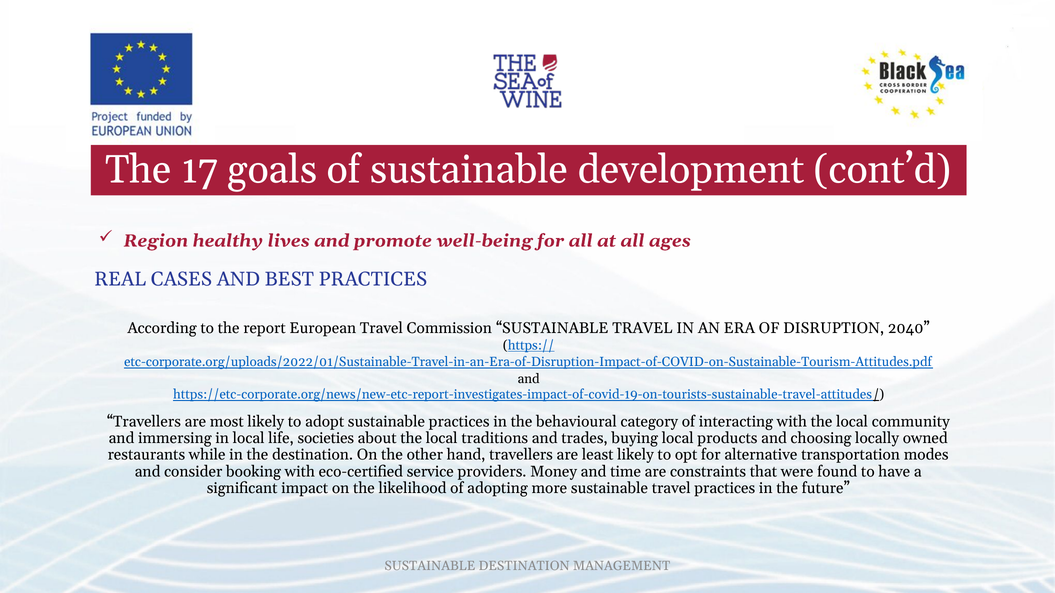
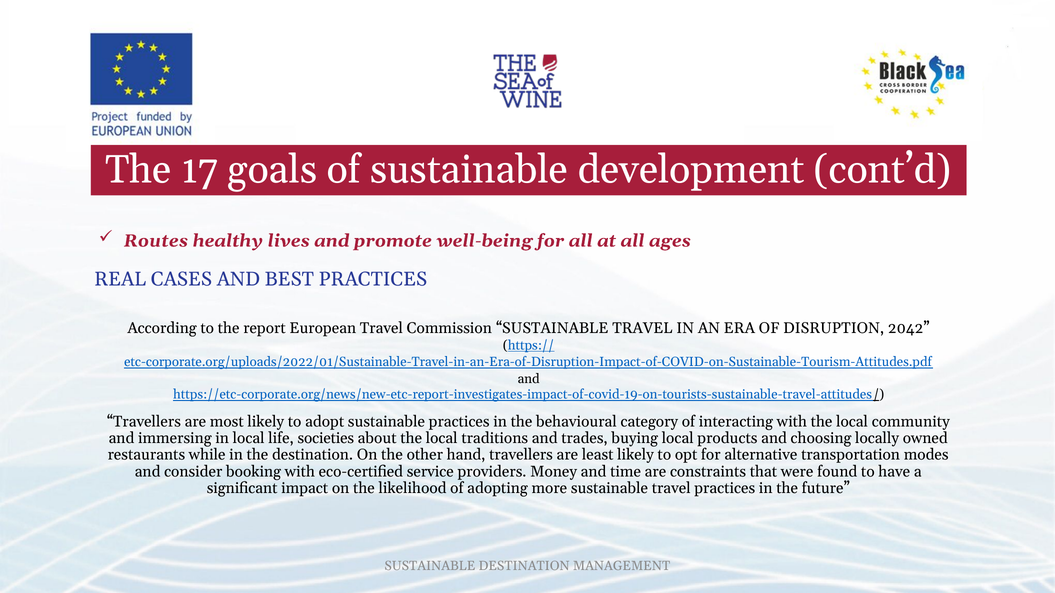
Region: Region -> Routes
2040: 2040 -> 2042
